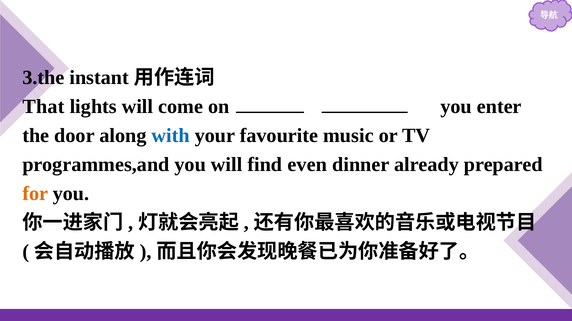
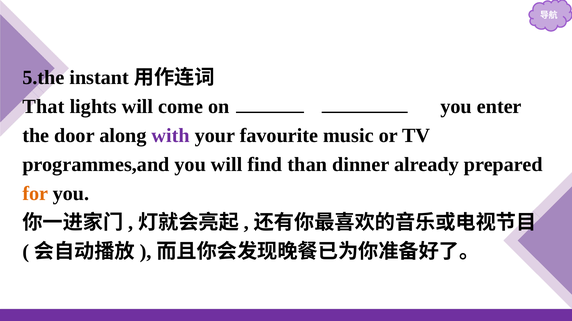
3.the: 3.the -> 5.the
with colour: blue -> purple
even: even -> than
